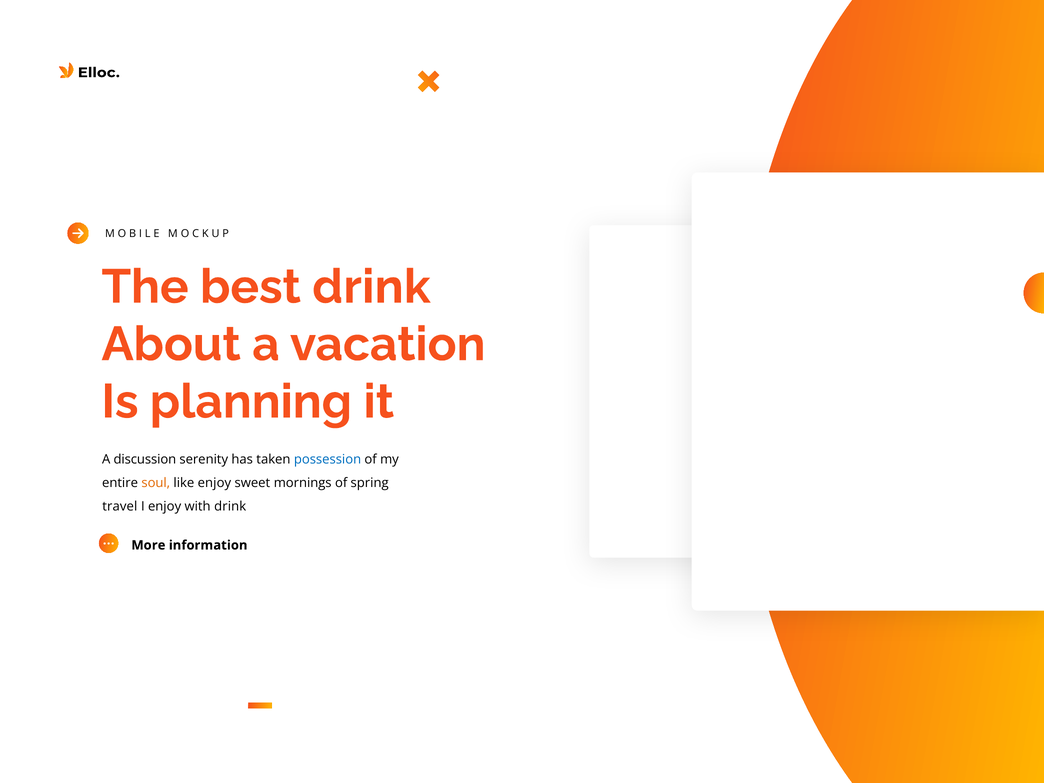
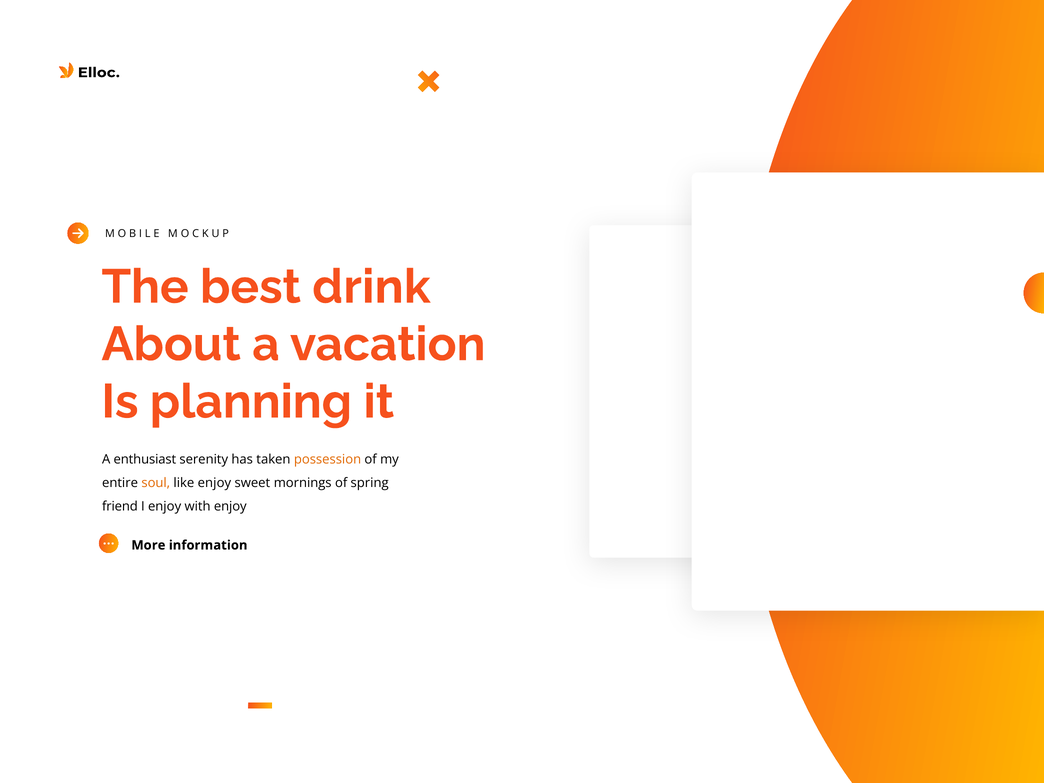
discussion: discussion -> enthusiast
possession colour: blue -> orange
travel: travel -> friend
with drink: drink -> enjoy
